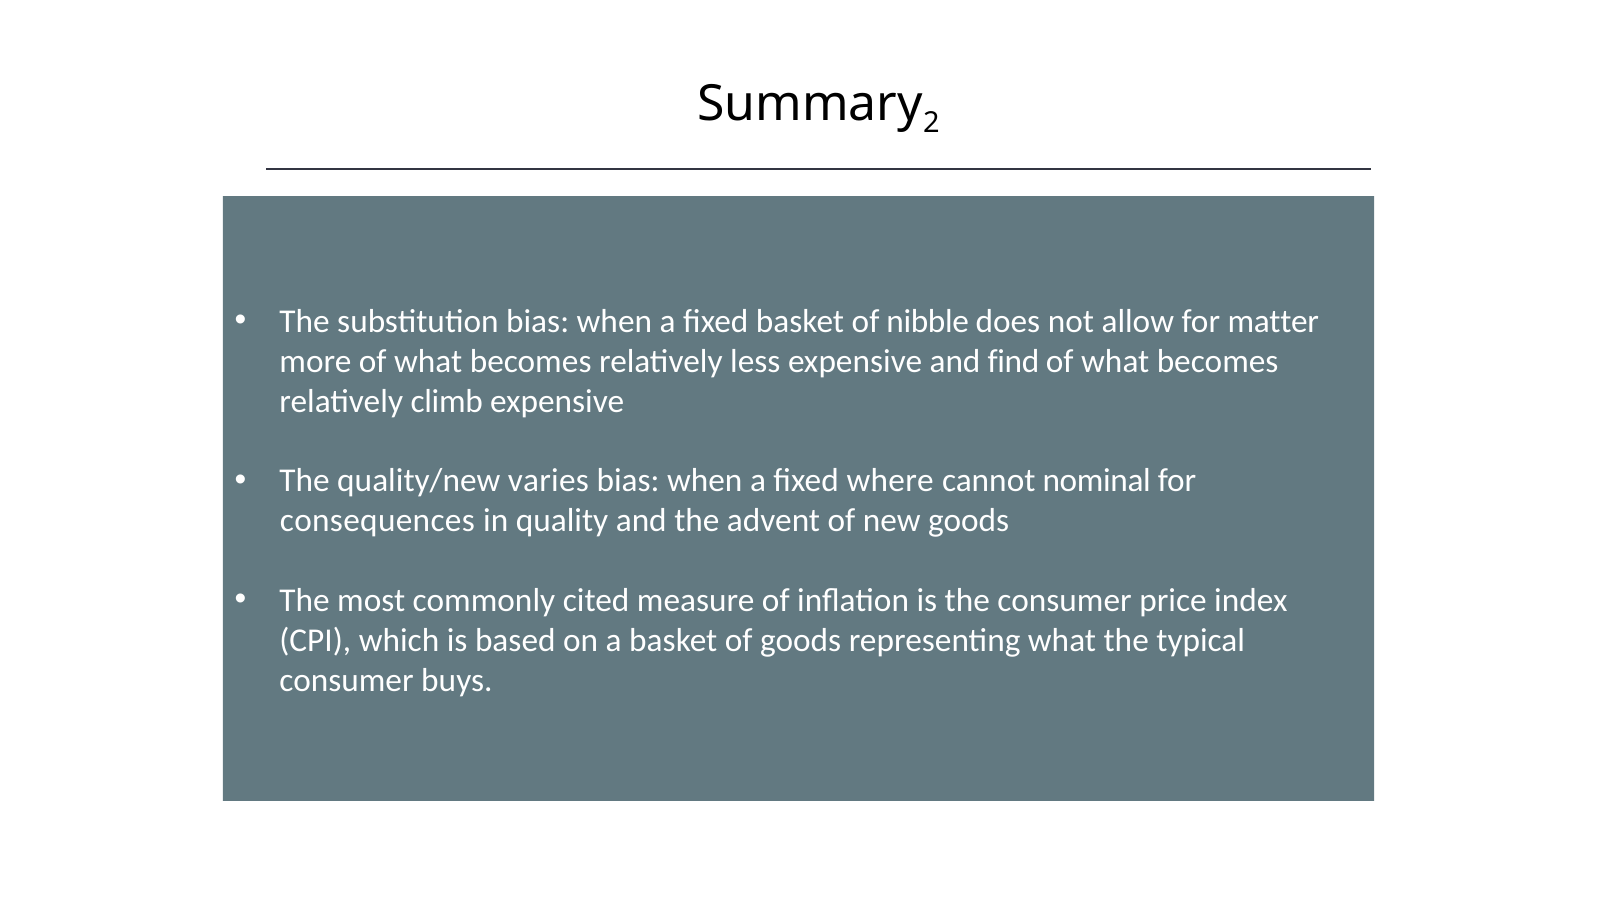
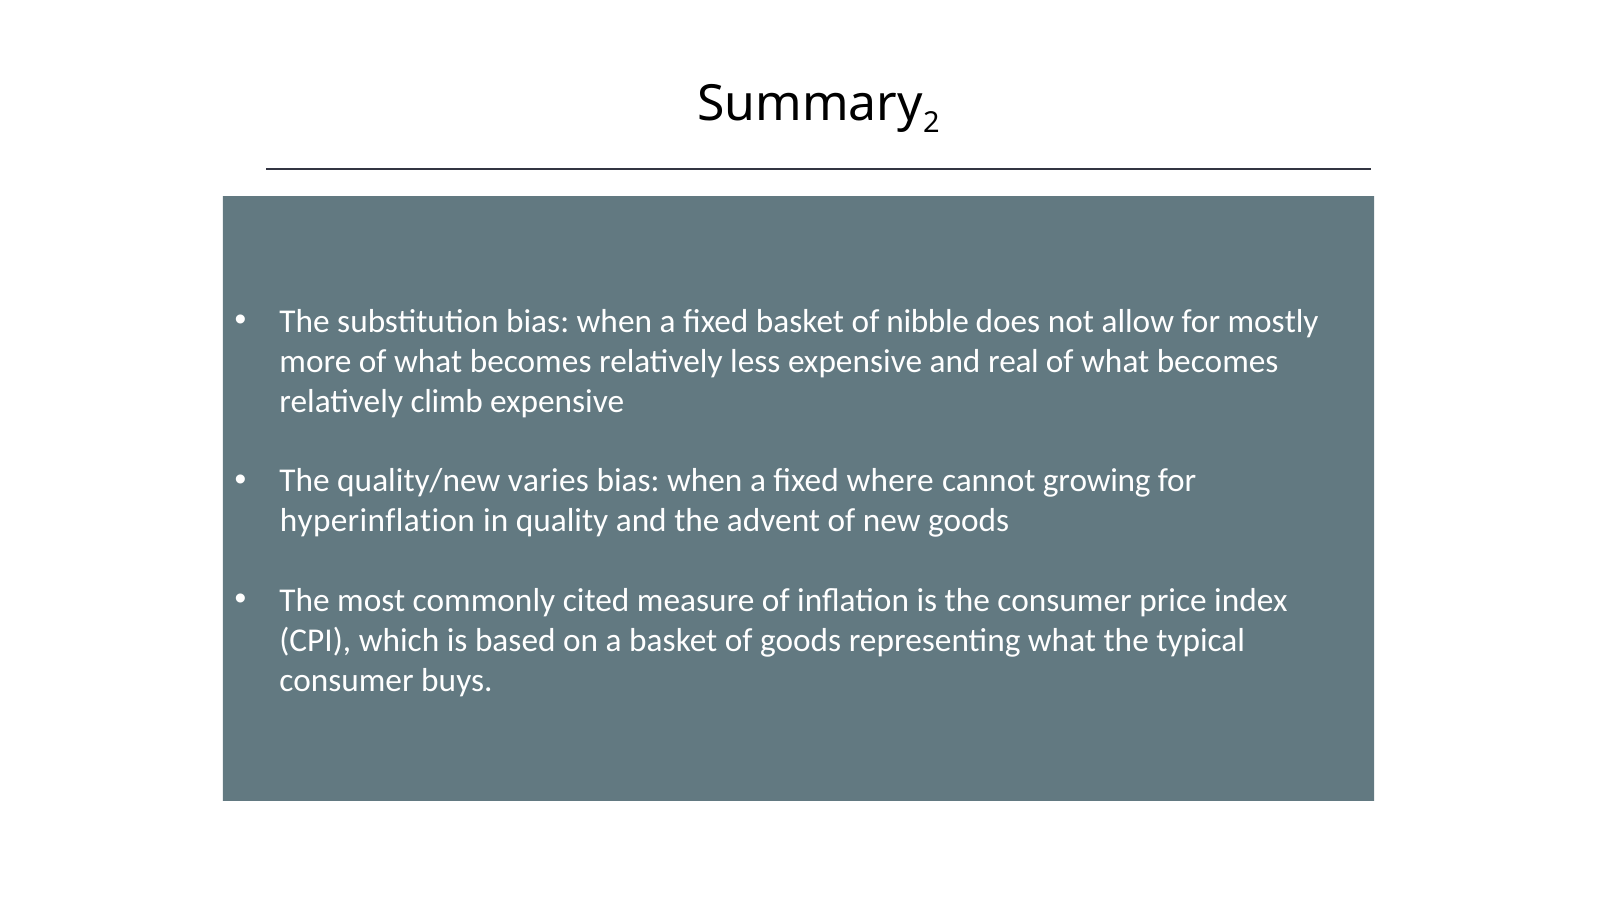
matter: matter -> mostly
find: find -> real
nominal: nominal -> growing
consequences: consequences -> hyperinflation
